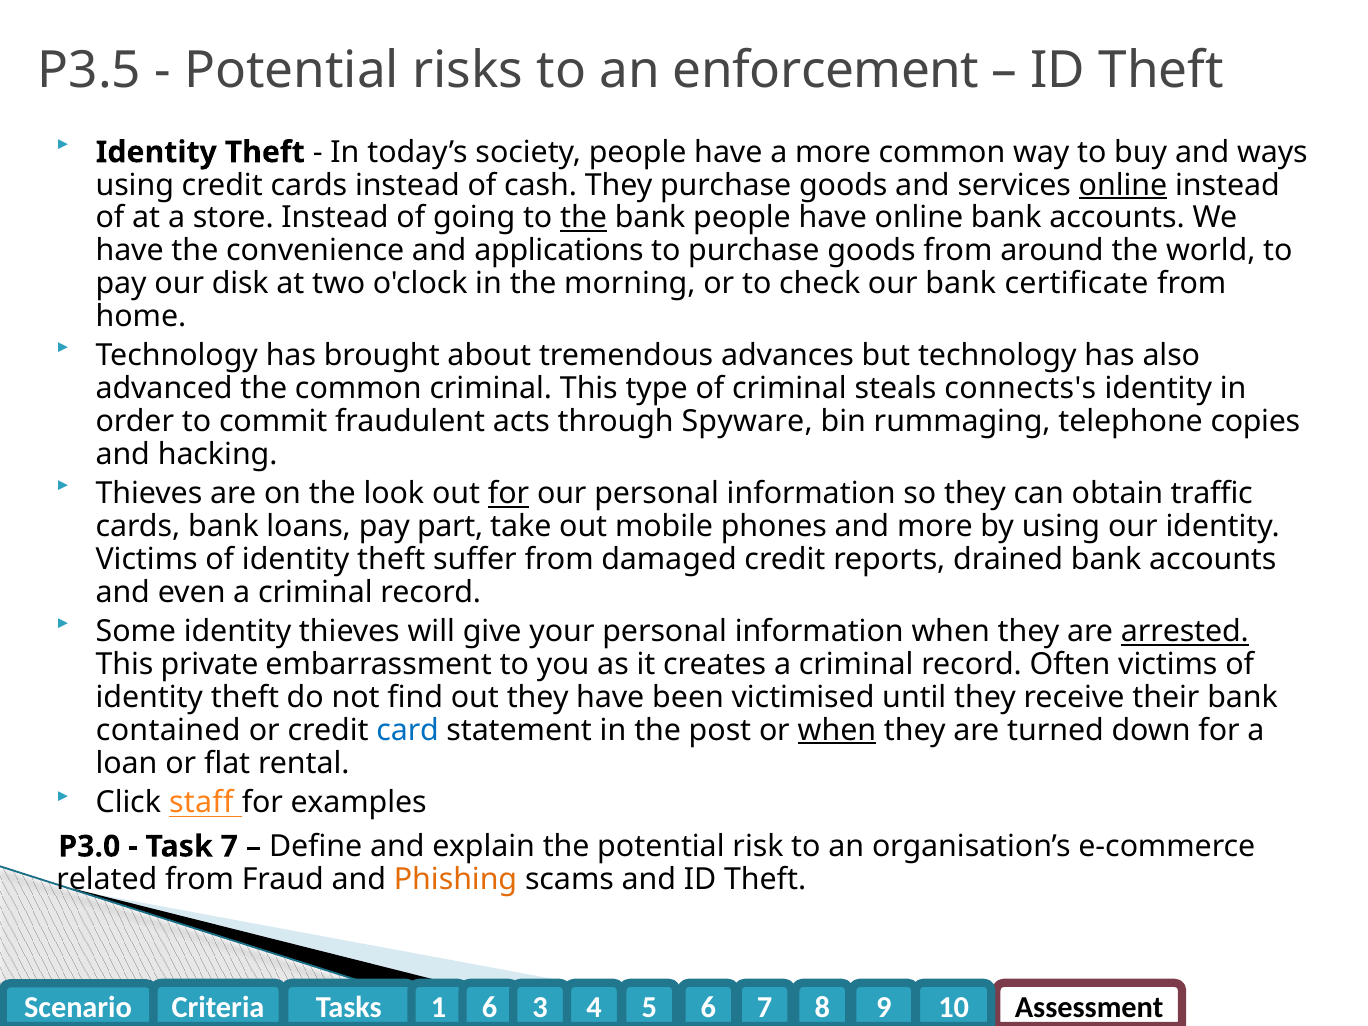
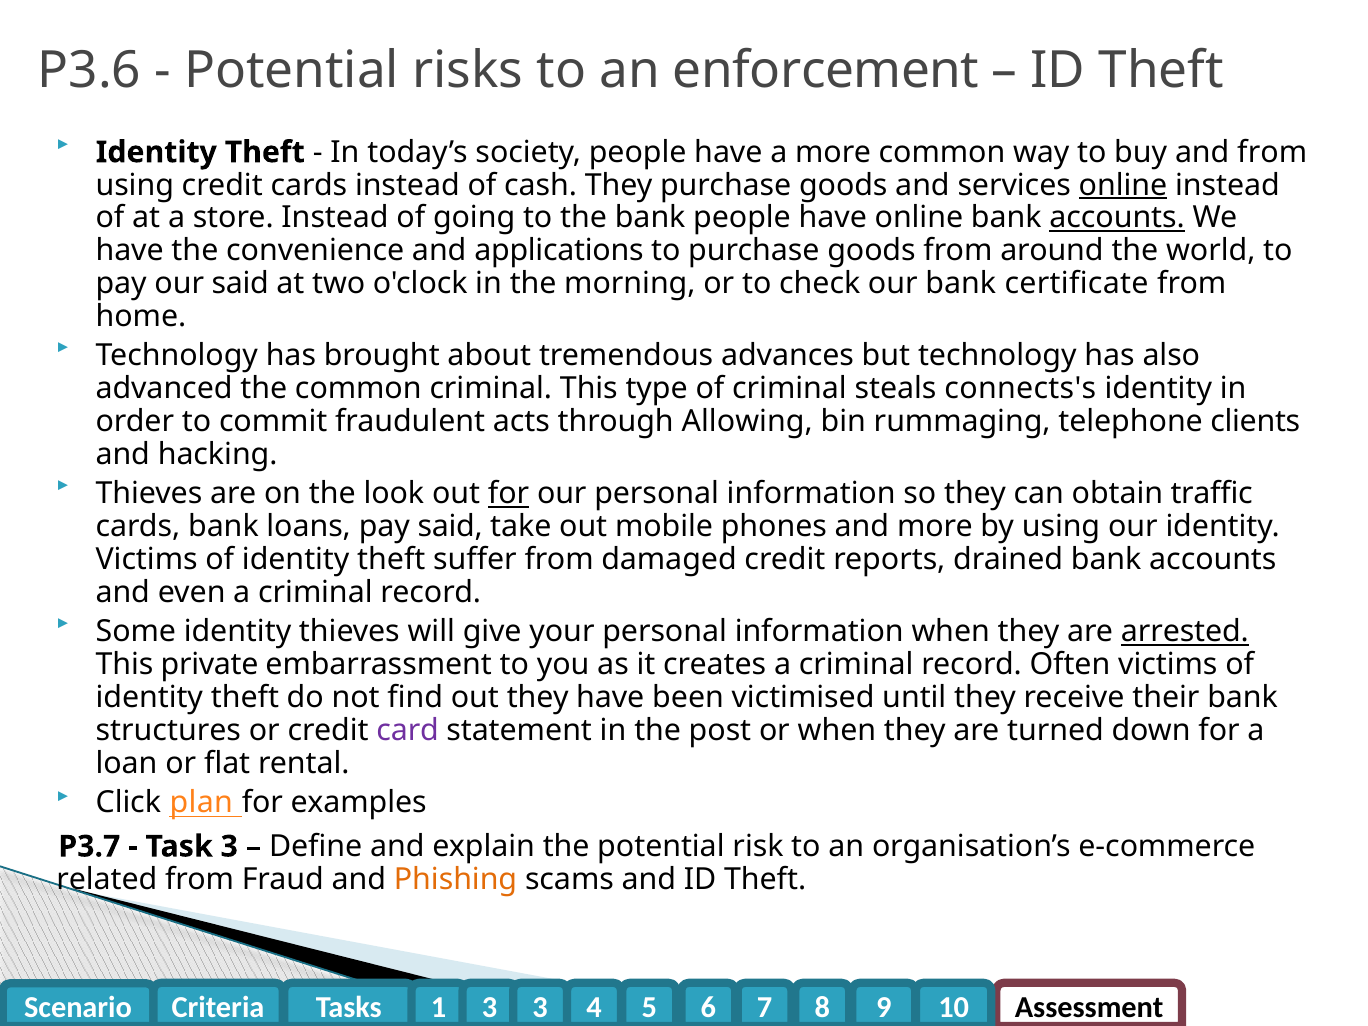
P3.5: P3.5 -> P3.6
and ways: ways -> from
the at (584, 218) underline: present -> none
accounts at (1117, 218) underline: none -> present
our disk: disk -> said
Spyware: Spyware -> Allowing
copies: copies -> clients
pay part: part -> said
contained: contained -> structures
card colour: blue -> purple
when at (837, 730) underline: present -> none
staff: staff -> plan
P3.0: P3.0 -> P3.7
Task 7: 7 -> 3
6 at (490, 1008): 6 -> 3
